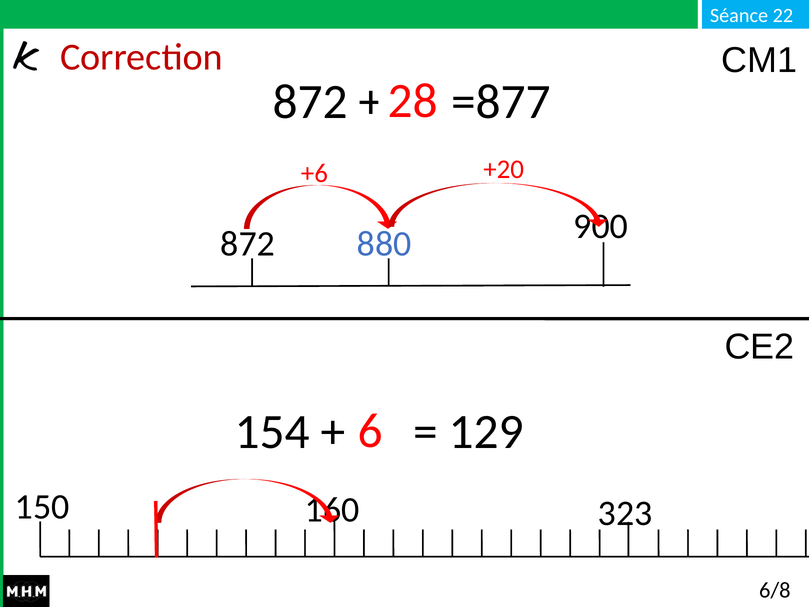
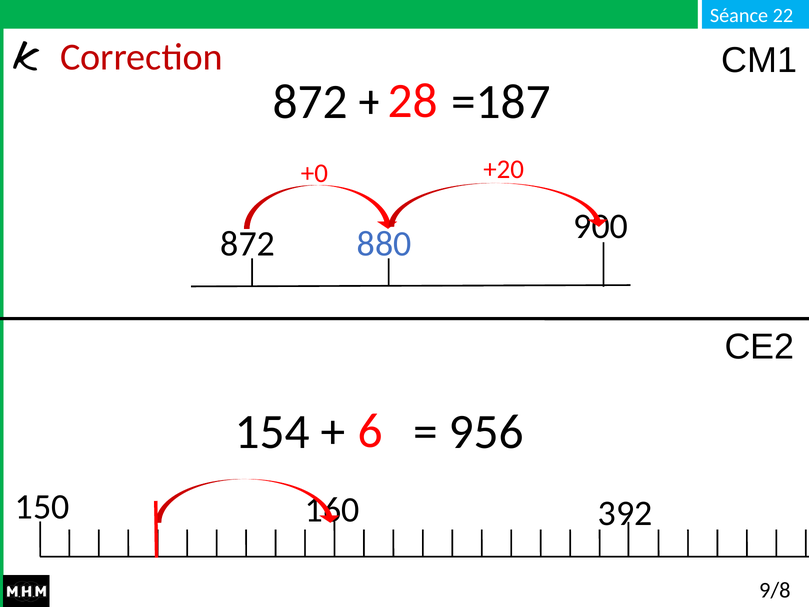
=877: =877 -> =187
+6: +6 -> +0
129: 129 -> 956
323: 323 -> 392
6/8: 6/8 -> 9/8
